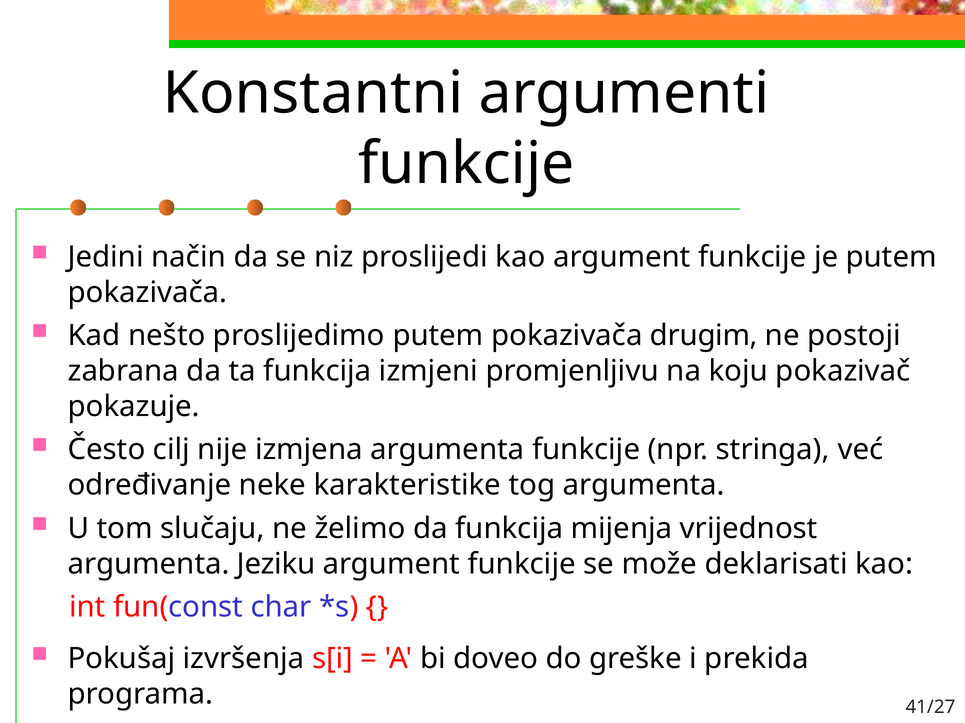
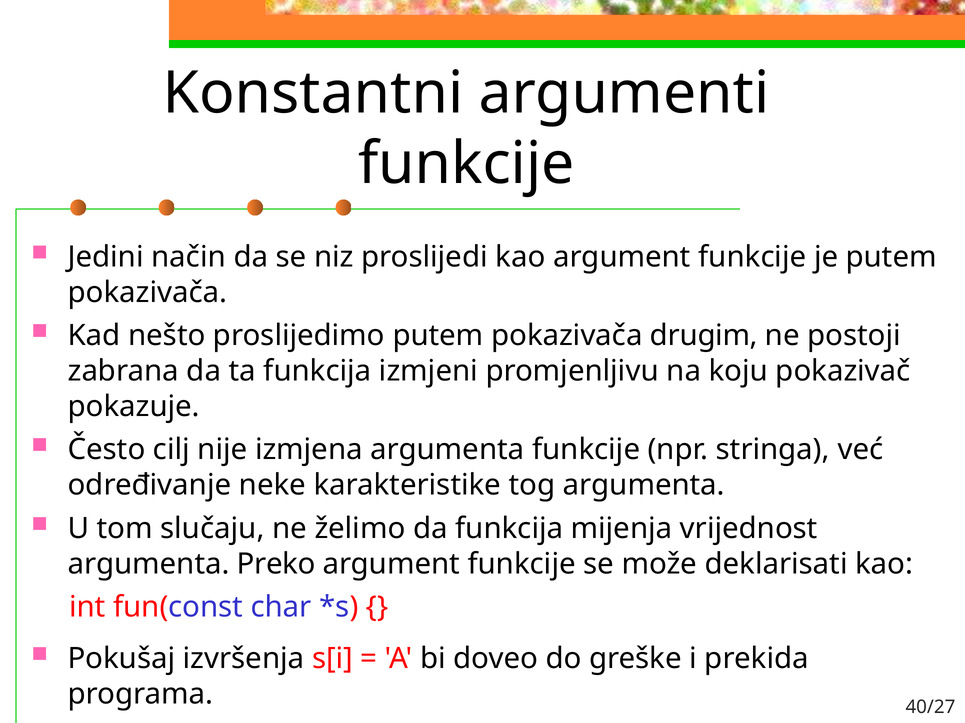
Jeziku: Jeziku -> Preko
41/27: 41/27 -> 40/27
